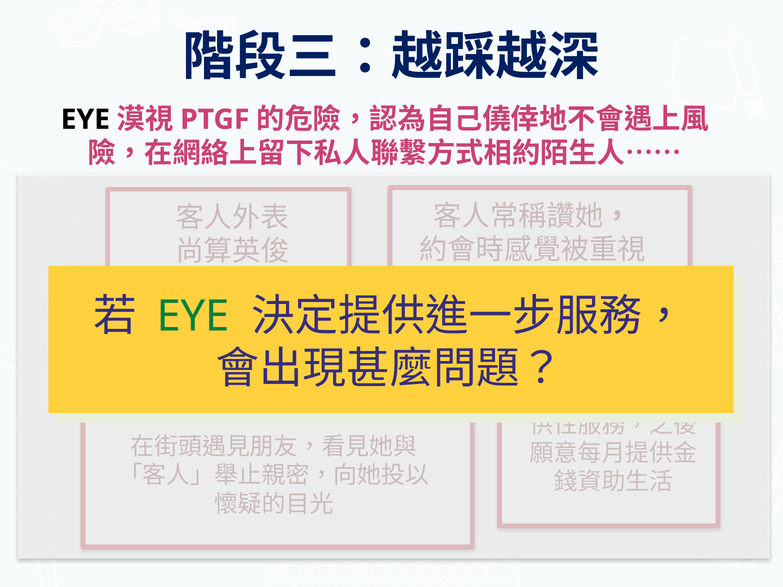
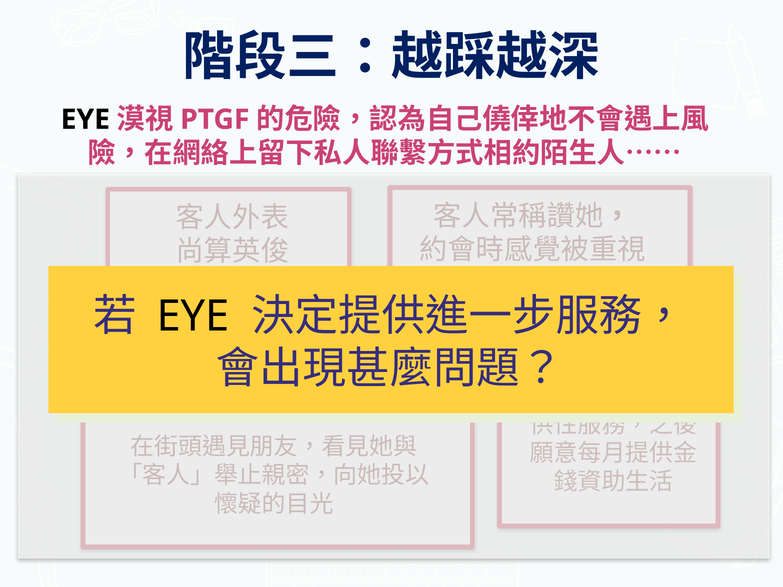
EYE at (193, 317) colour: green -> black
